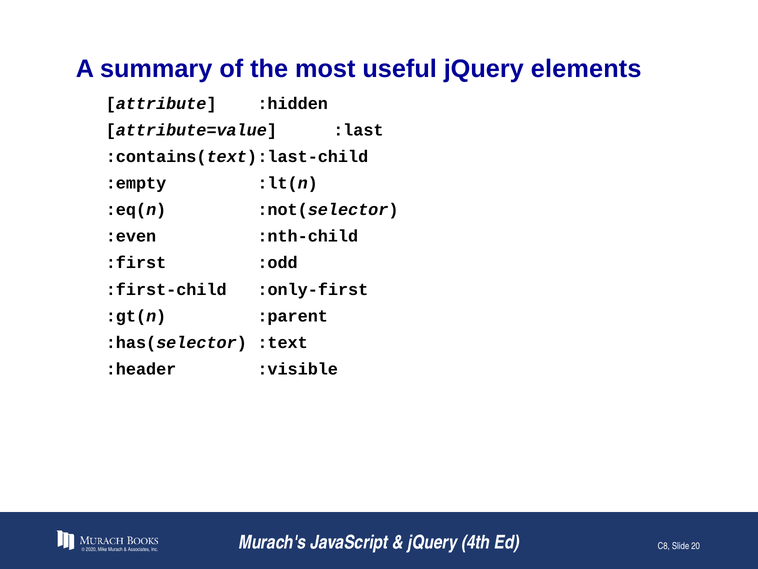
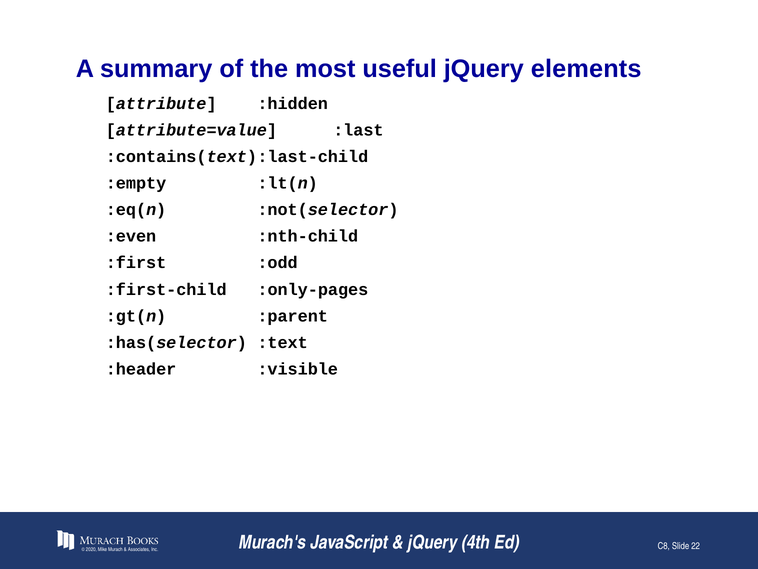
:only-first: :only-first -> :only-pages
20: 20 -> 22
